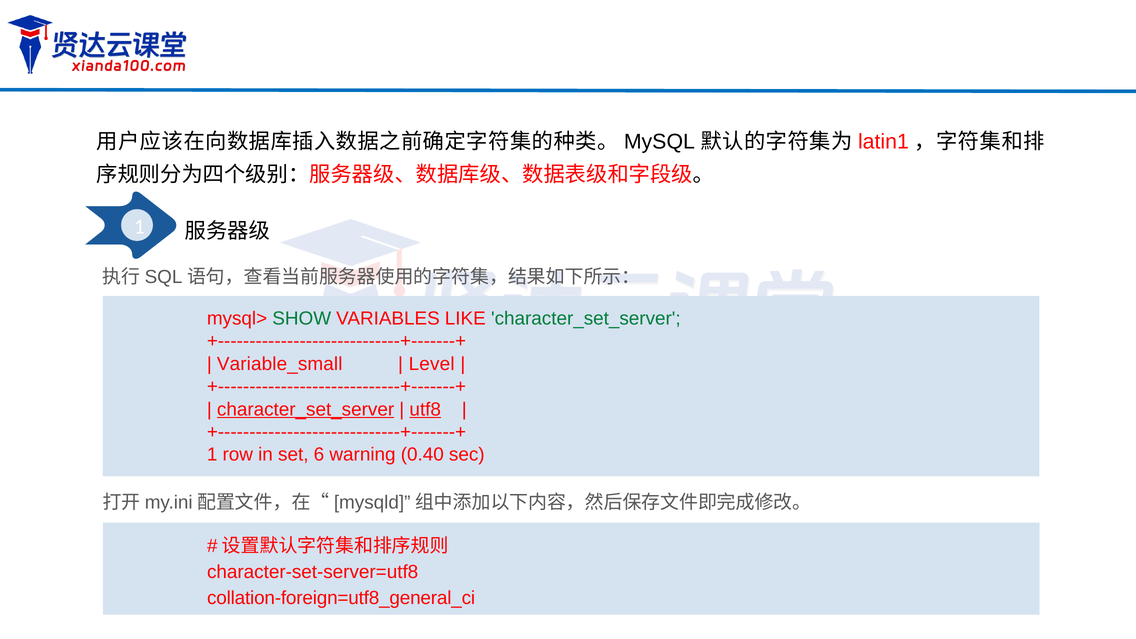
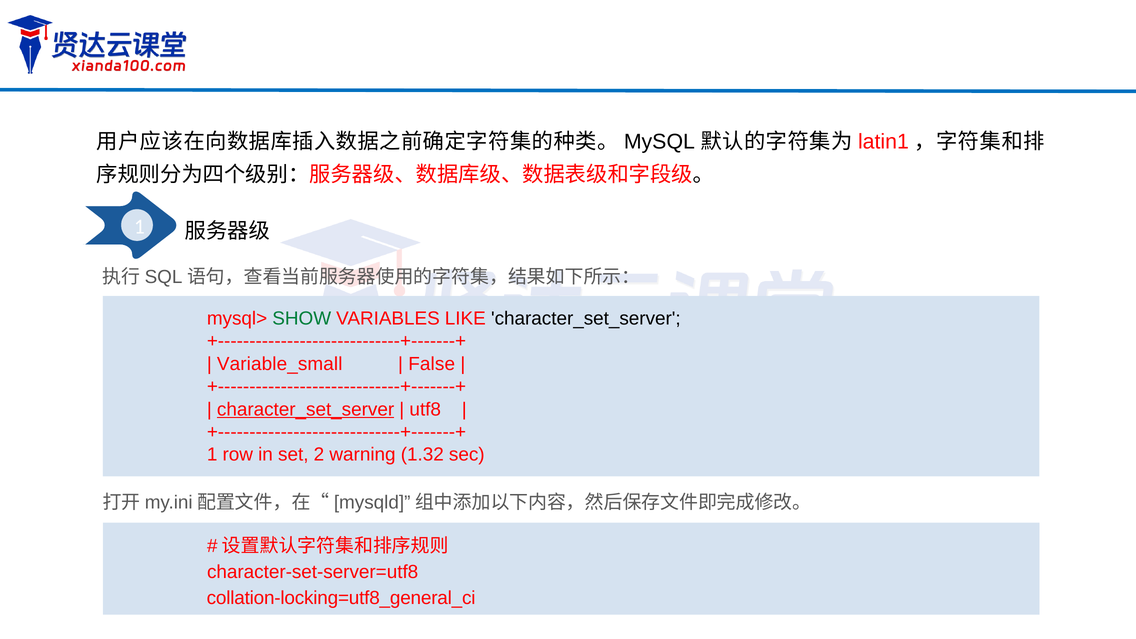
character_set_server at (586, 318) colour: green -> black
Level: Level -> False
utf8 underline: present -> none
6: 6 -> 2
0.40: 0.40 -> 1.32
collation-foreign=utf8_general_ci: collation-foreign=utf8_general_ci -> collation-locking=utf8_general_ci
